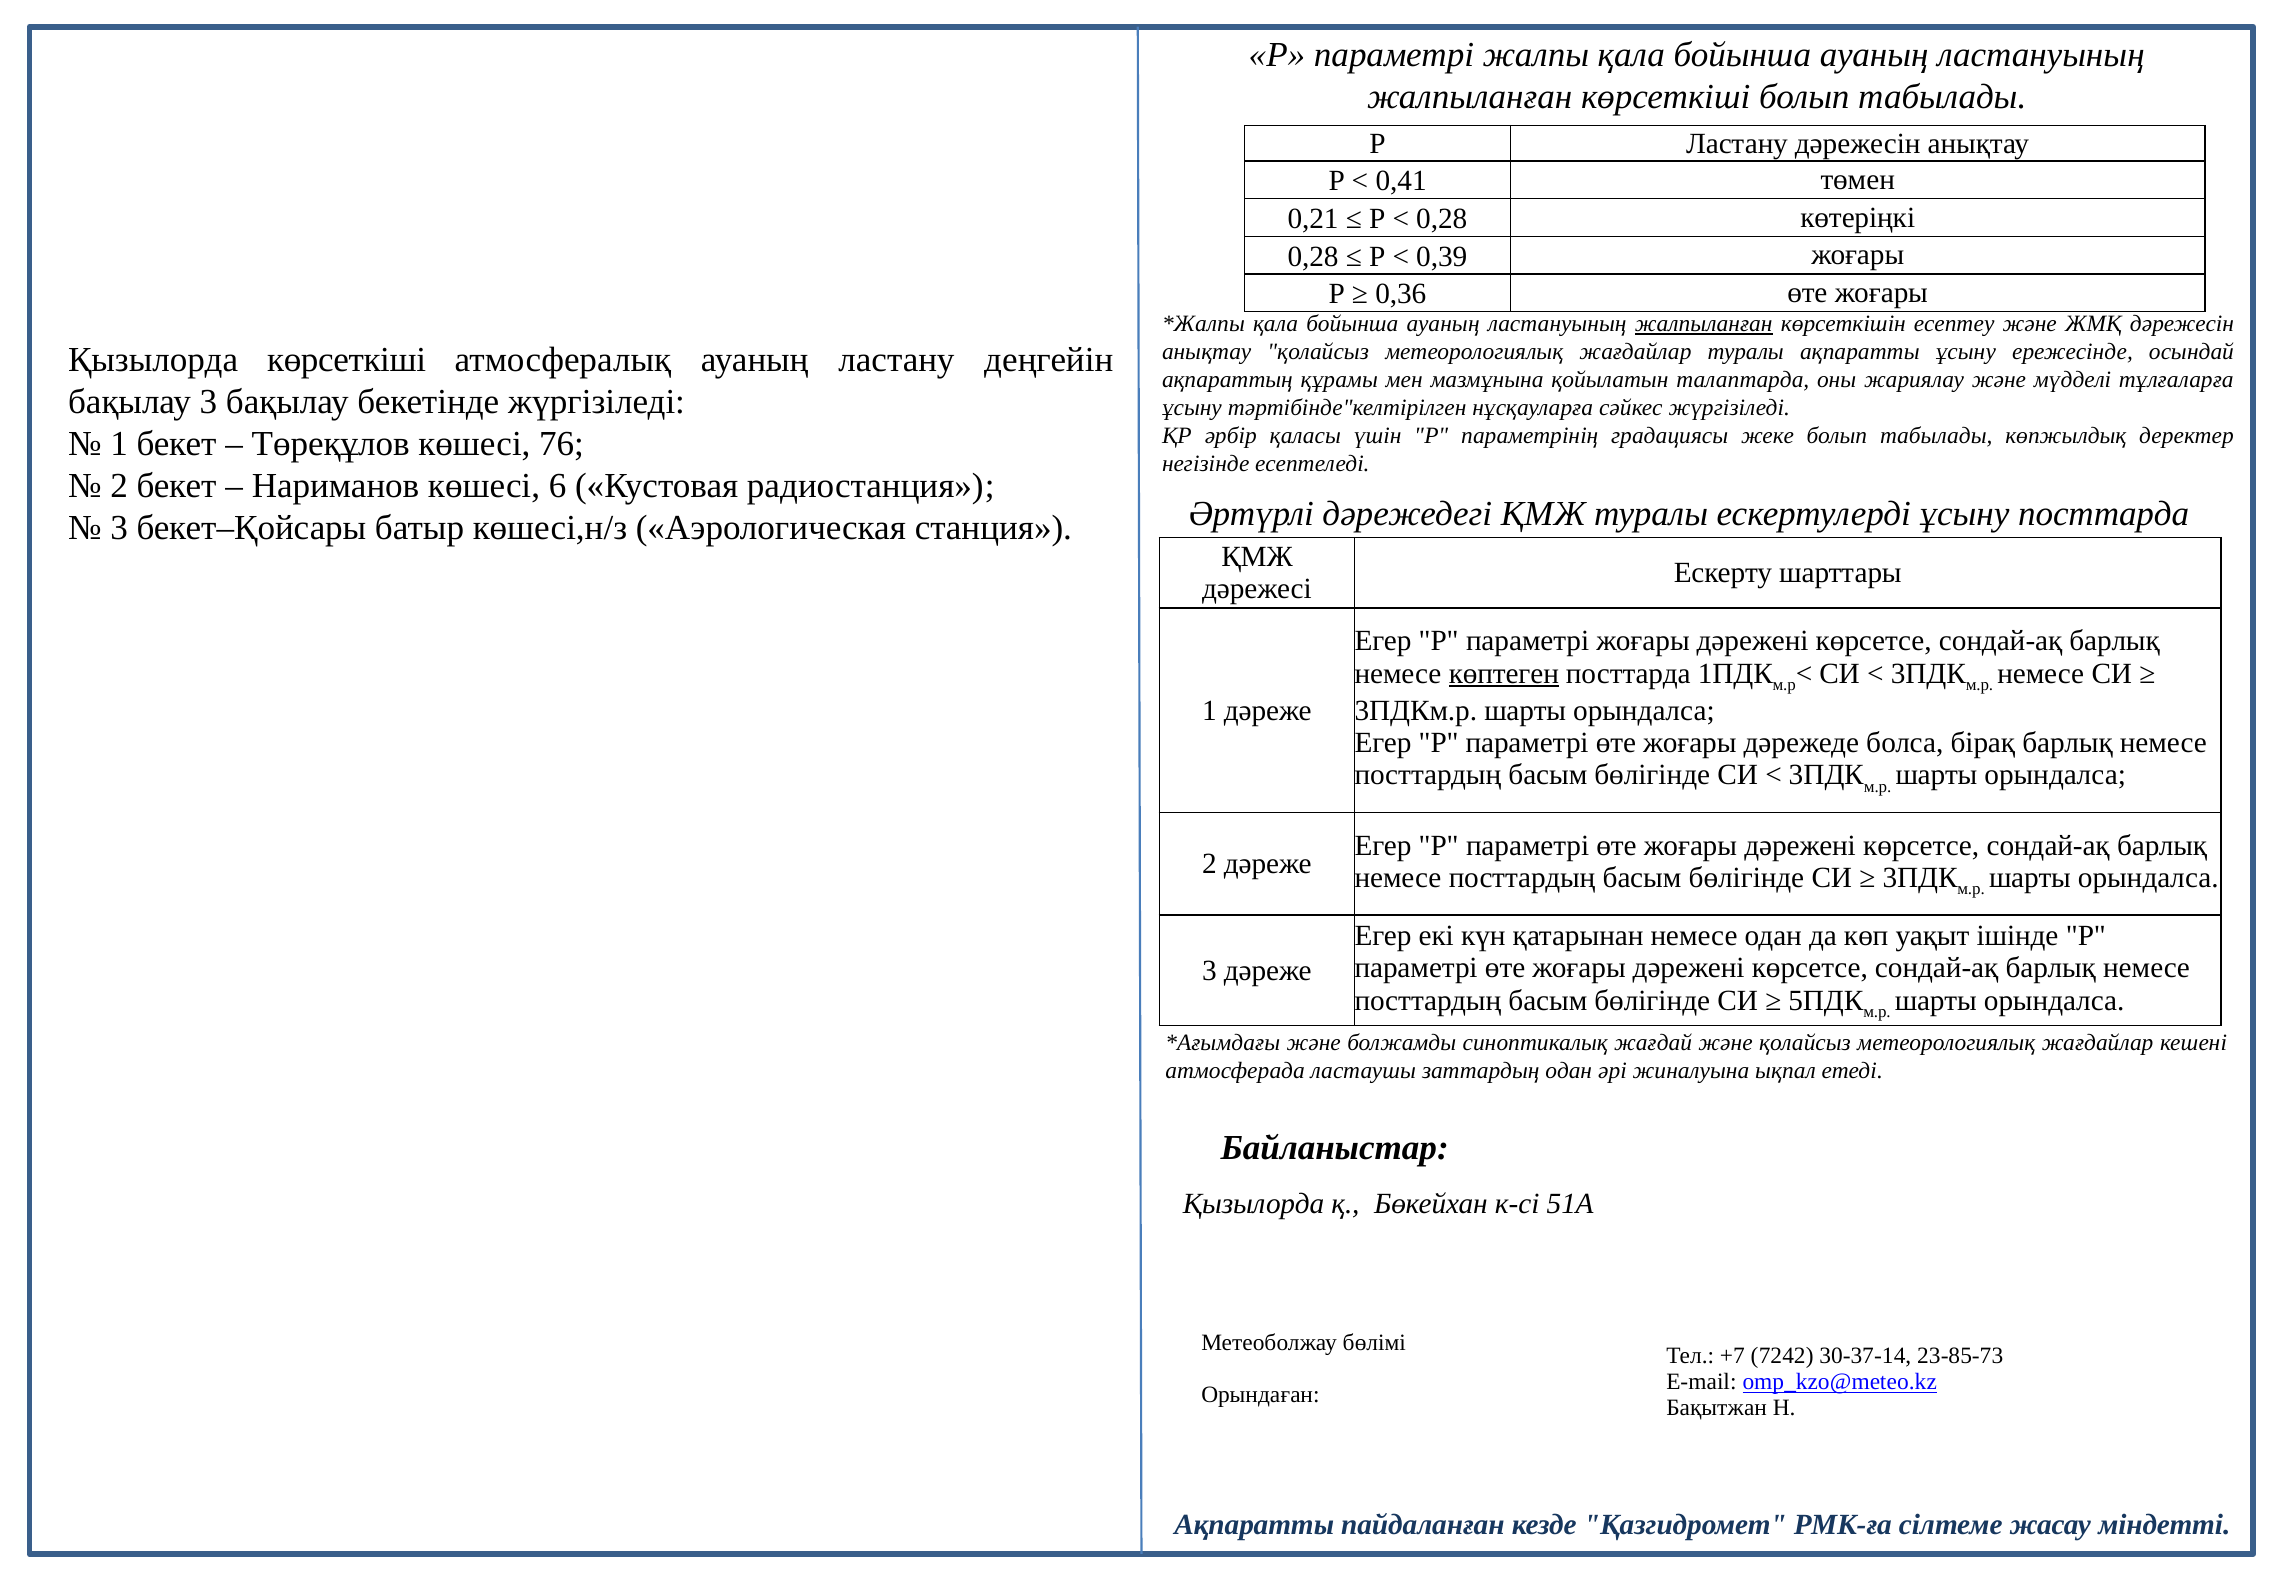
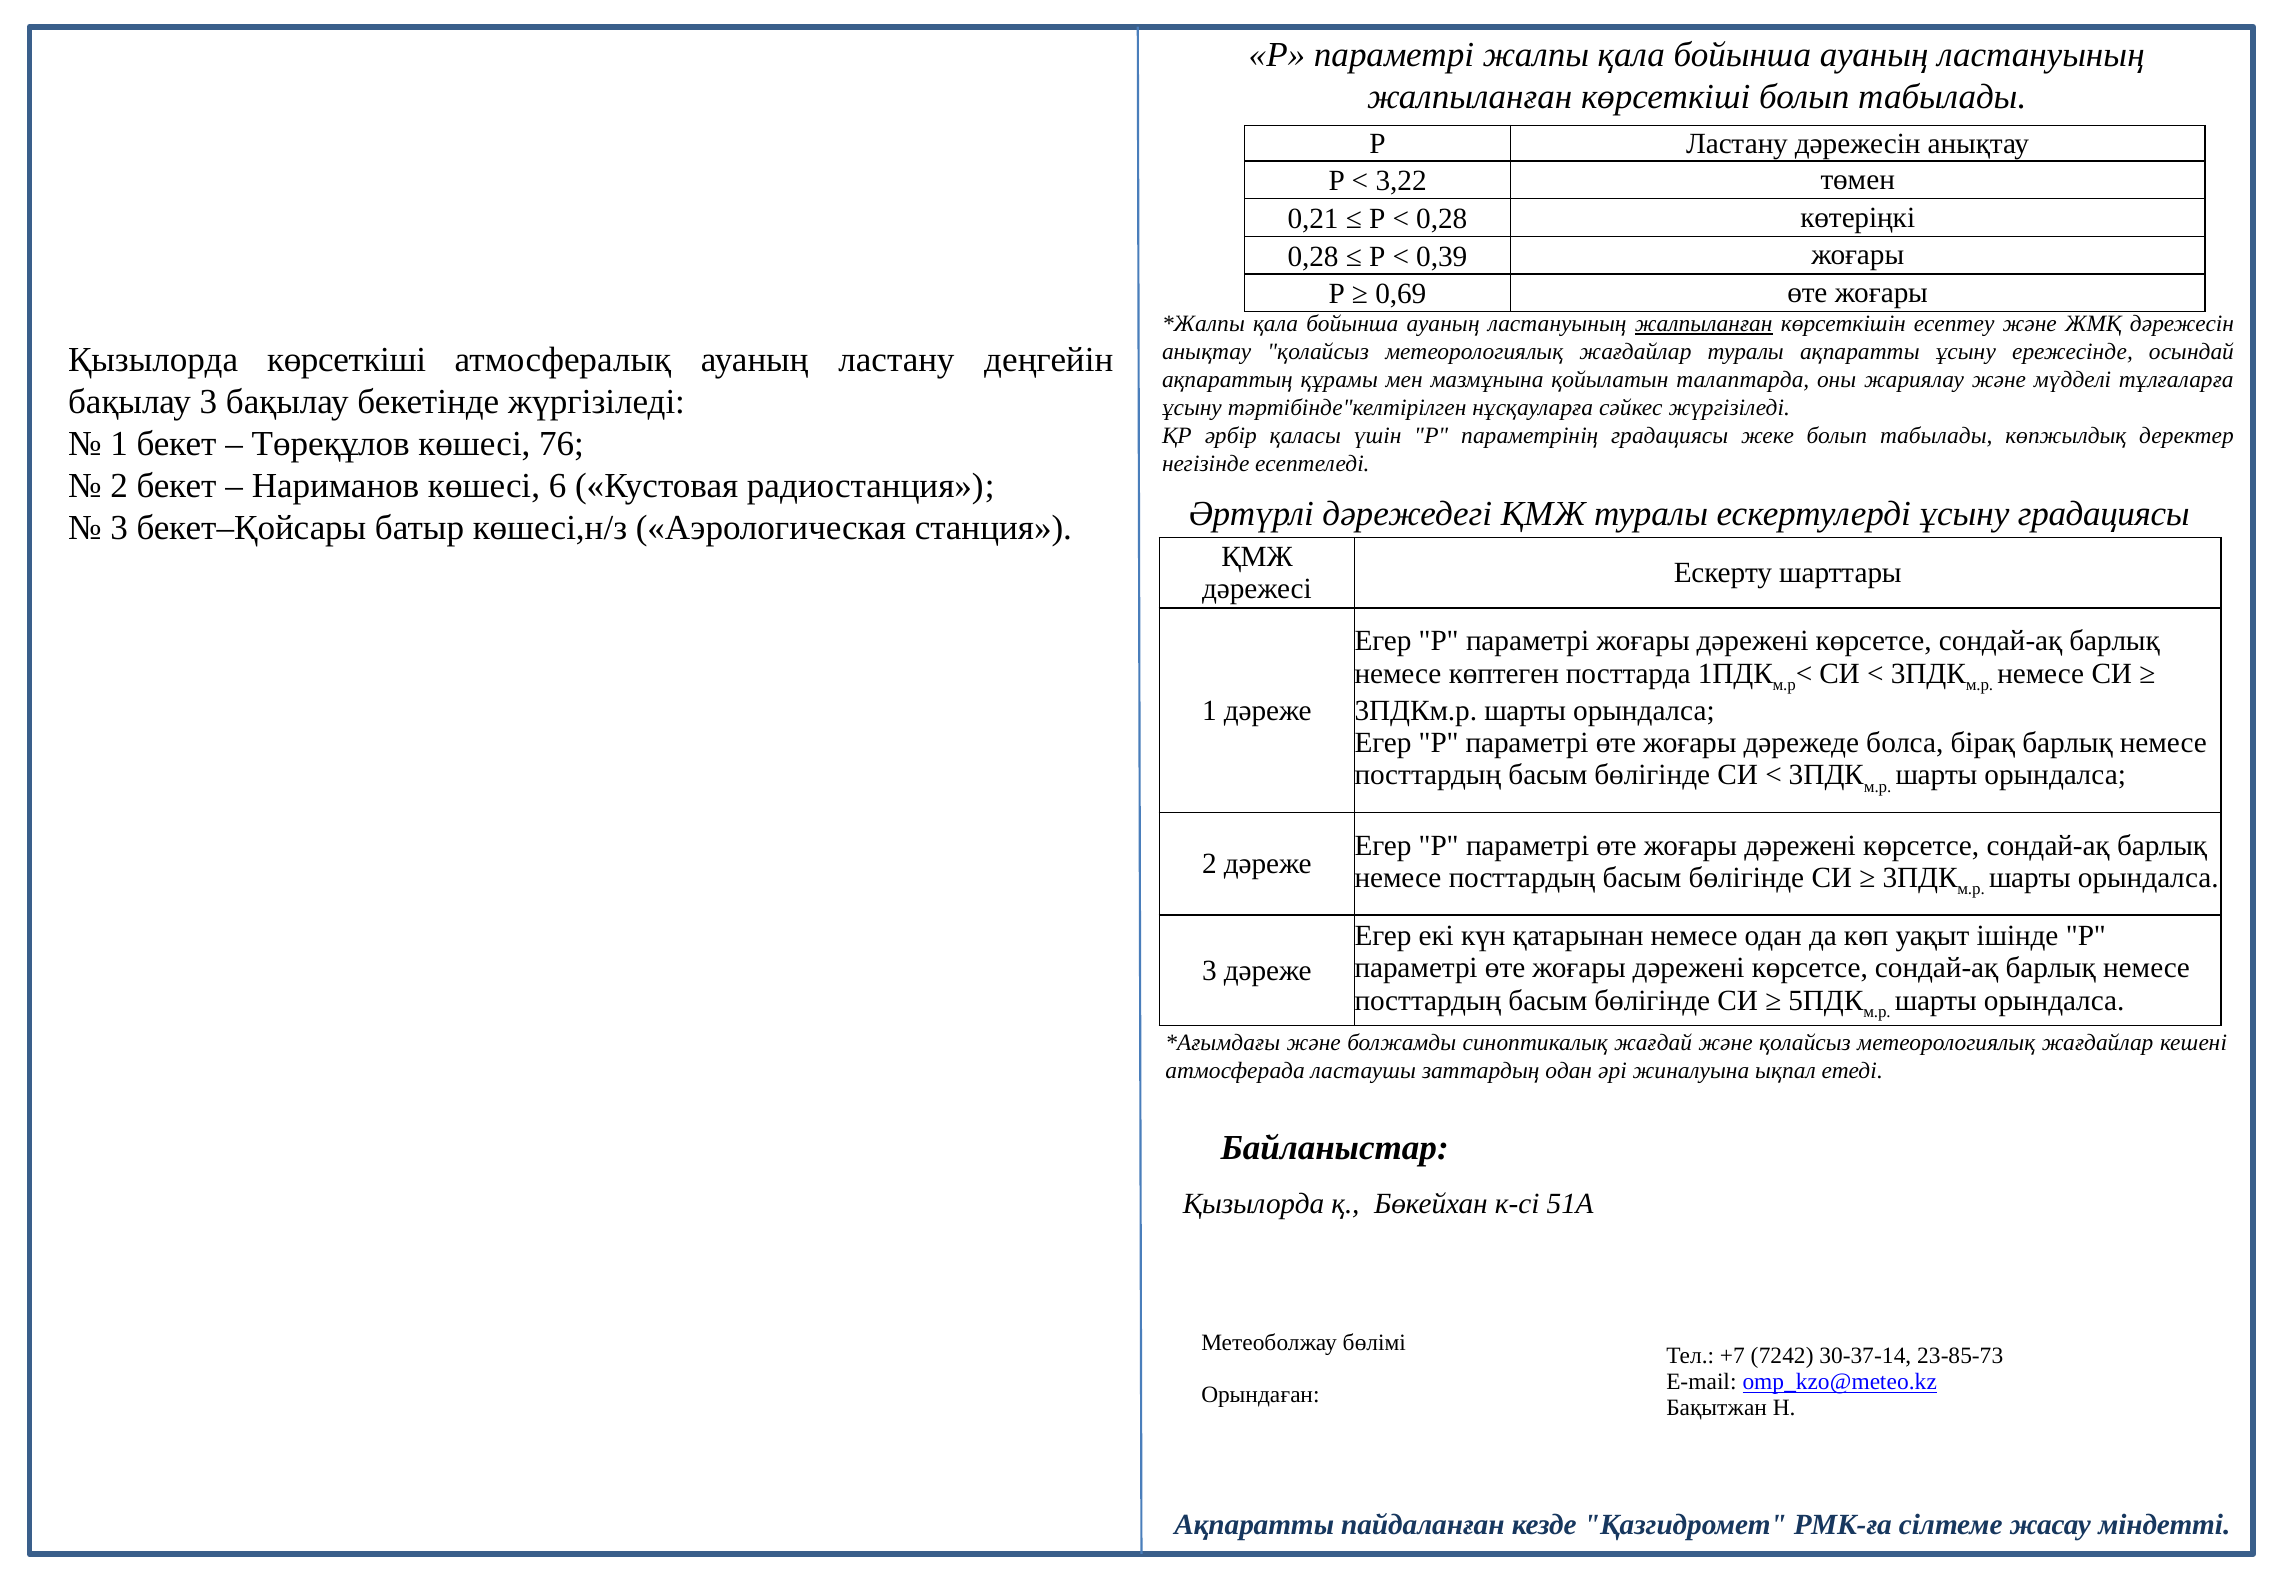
0,41: 0,41 -> 3,22
0,36: 0,36 -> 0,69
ұсыну посттарда: посттарда -> градациясы
көптеген underline: present -> none
